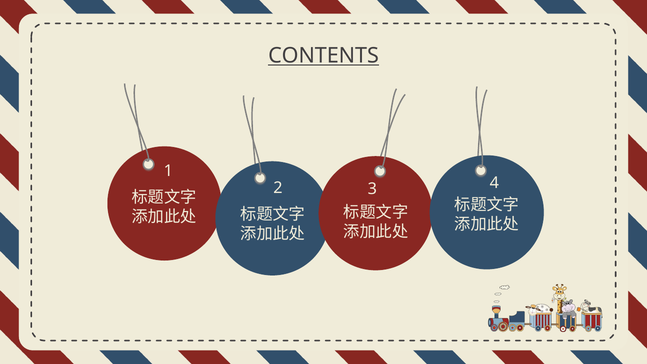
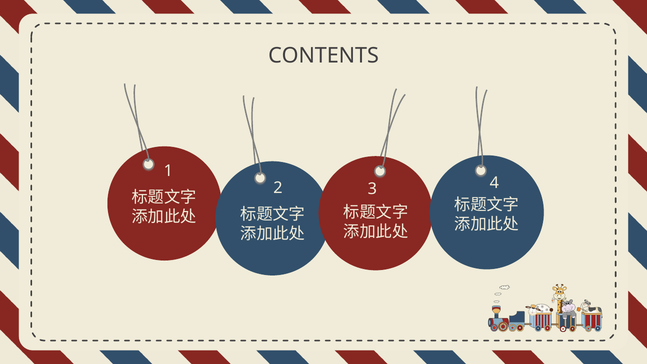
CONTENTS underline: present -> none
